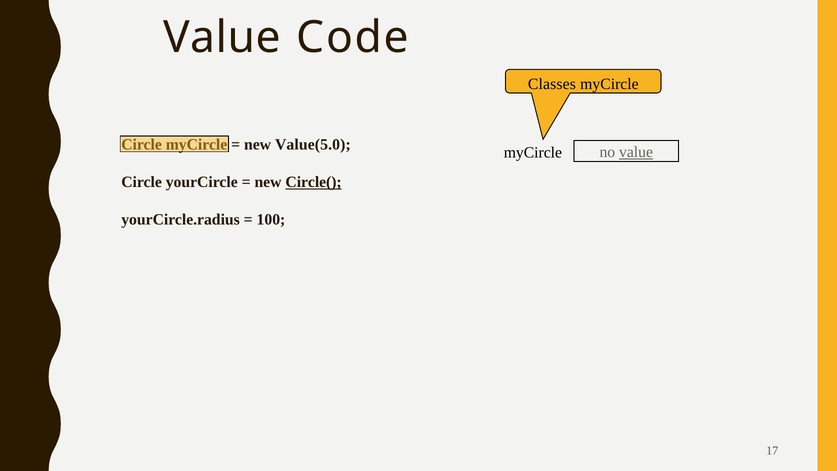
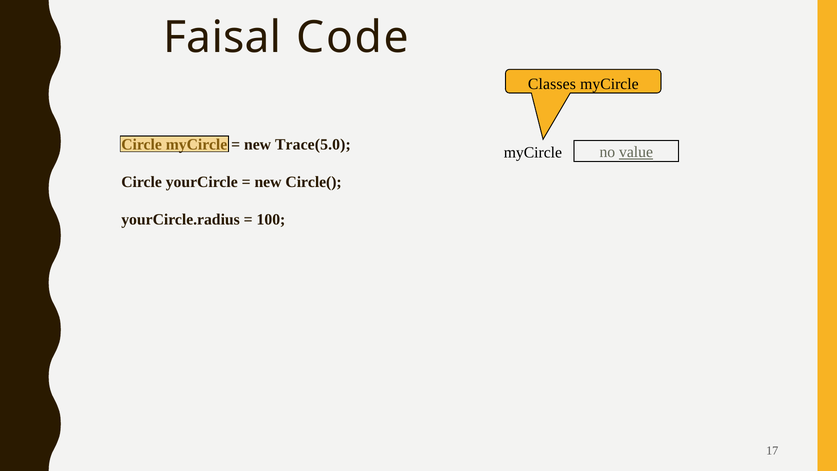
Value at (222, 37): Value -> Faisal
Value(5.0: Value(5.0 -> Trace(5.0
Circle( underline: present -> none
